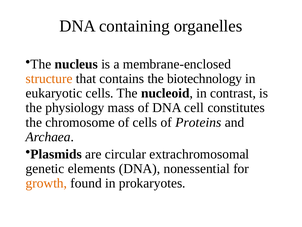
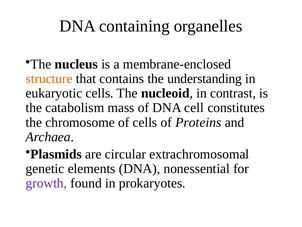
biotechnology: biotechnology -> understanding
physiology: physiology -> catabolism
growth colour: orange -> purple
